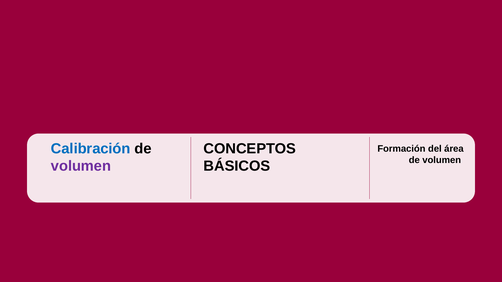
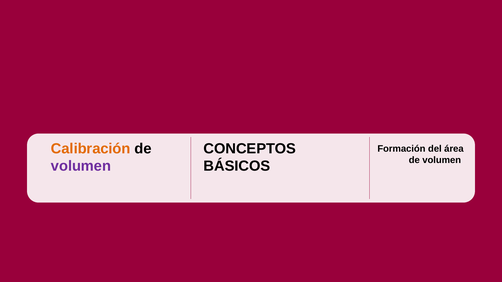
Calibración colour: blue -> orange
